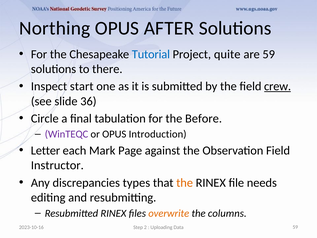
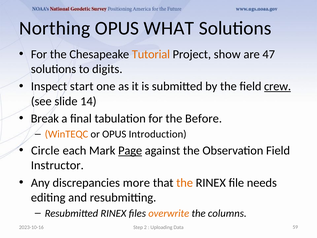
AFTER: AFTER -> WHAT
Tutorial colour: blue -> orange
quite: quite -> show
are 59: 59 -> 47
there: there -> digits
36: 36 -> 14
Circle: Circle -> Break
WinTEQC colour: purple -> orange
Letter: Letter -> Circle
Page underline: none -> present
types: types -> more
